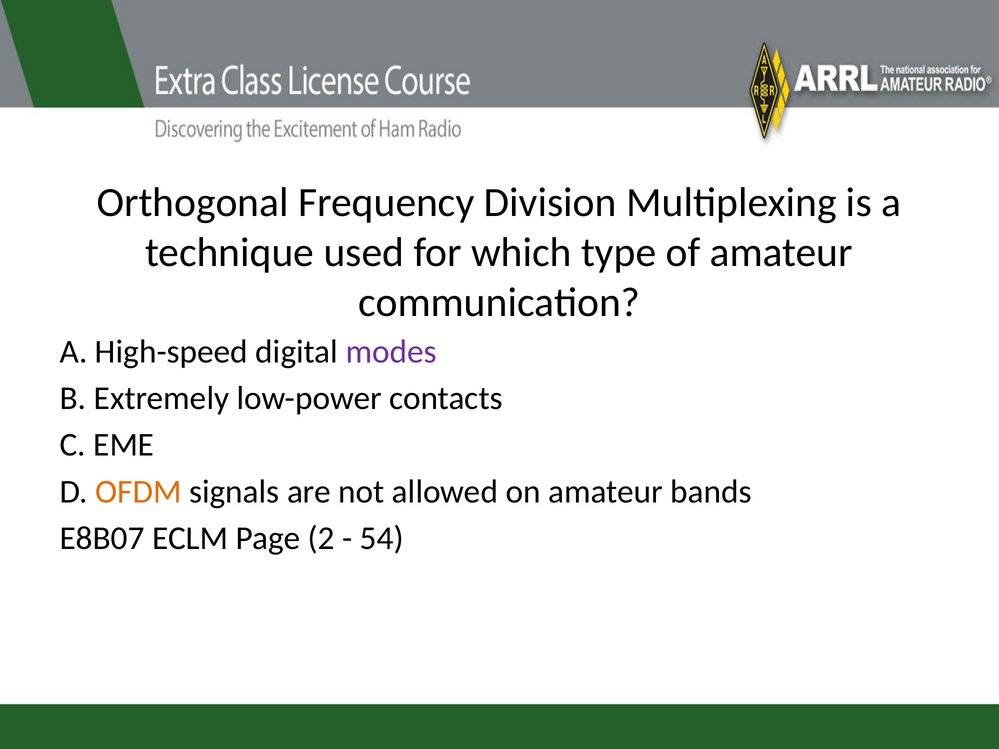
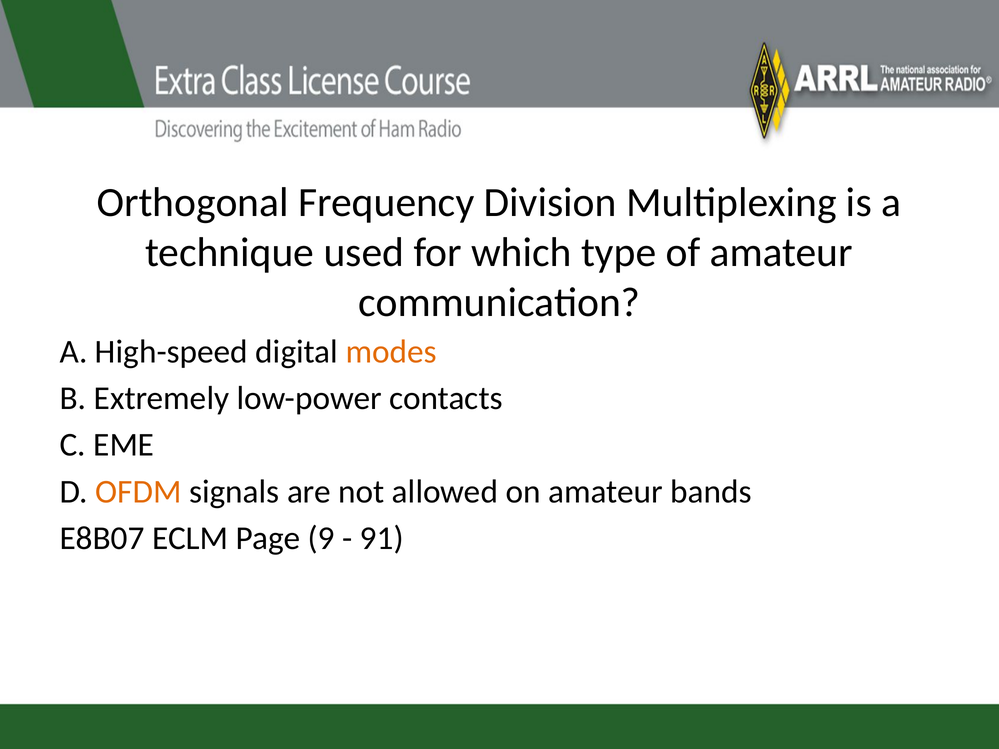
modes colour: purple -> orange
2: 2 -> 9
54: 54 -> 91
